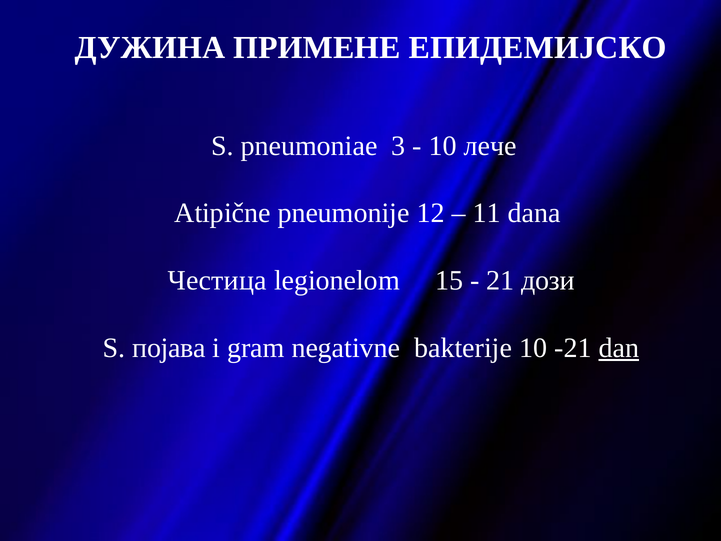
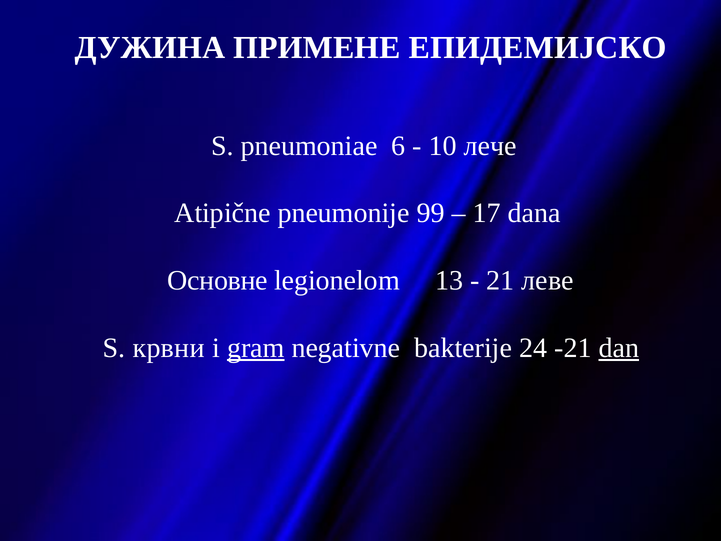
3: 3 -> 6
12: 12 -> 99
11: 11 -> 17
Честица: Честица -> Основне
15: 15 -> 13
дози: дози -> леве
појава: појава -> крвни
gram underline: none -> present
bakterije 10: 10 -> 24
